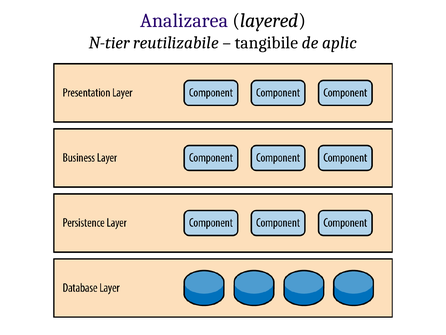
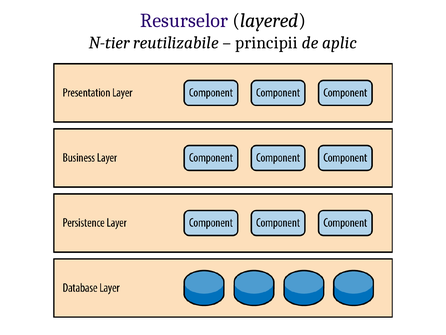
Analizarea: Analizarea -> Resurselor
tangibile: tangibile -> principii
